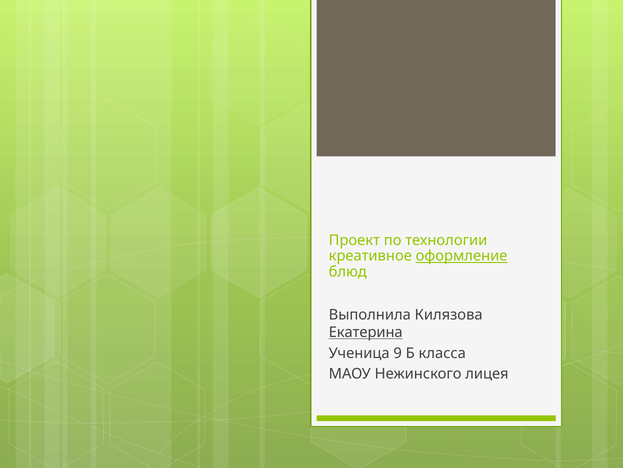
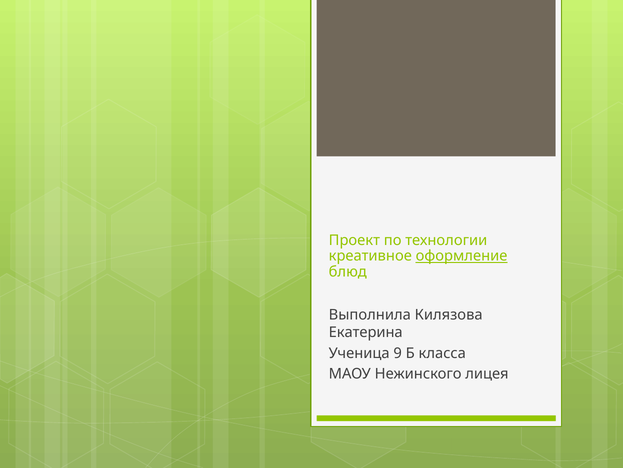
Екатерина underline: present -> none
